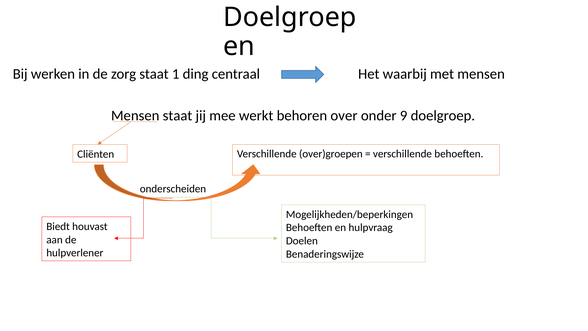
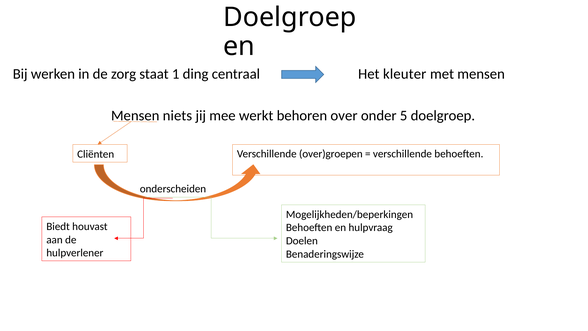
waarbij: waarbij -> kleuter
Mensen staat: staat -> niets
9: 9 -> 5
